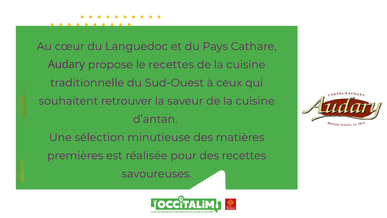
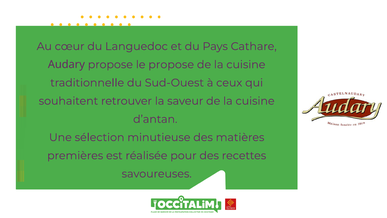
le recettes: recettes -> propose
